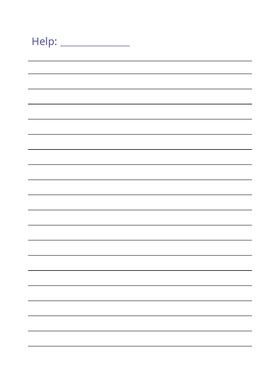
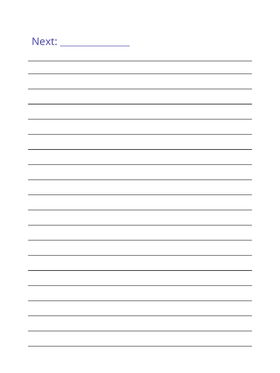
Help: Help -> Next
